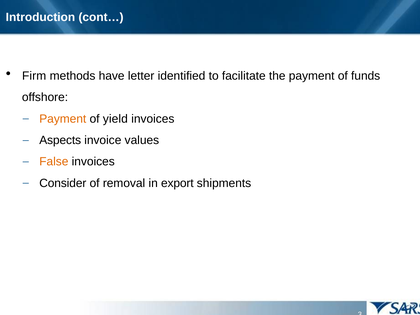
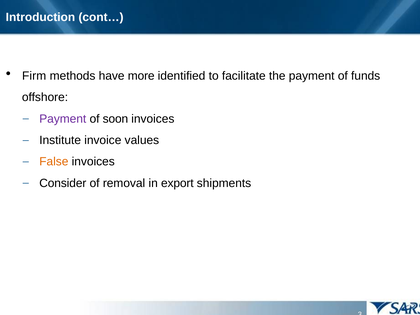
letter: letter -> more
Payment at (63, 119) colour: orange -> purple
yield: yield -> soon
Aspects: Aspects -> Institute
